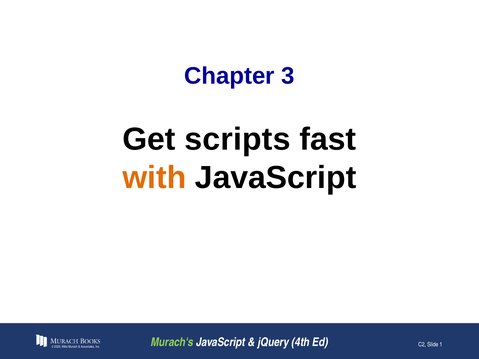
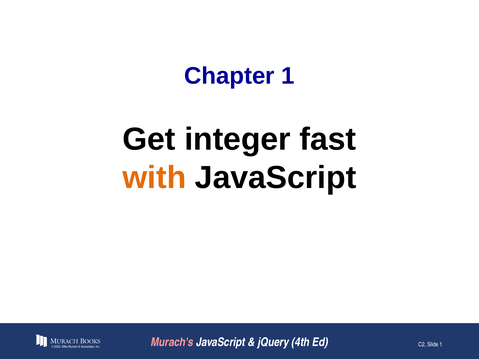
Chapter 3: 3 -> 1
scripts: scripts -> integer
Murach's colour: light green -> pink
